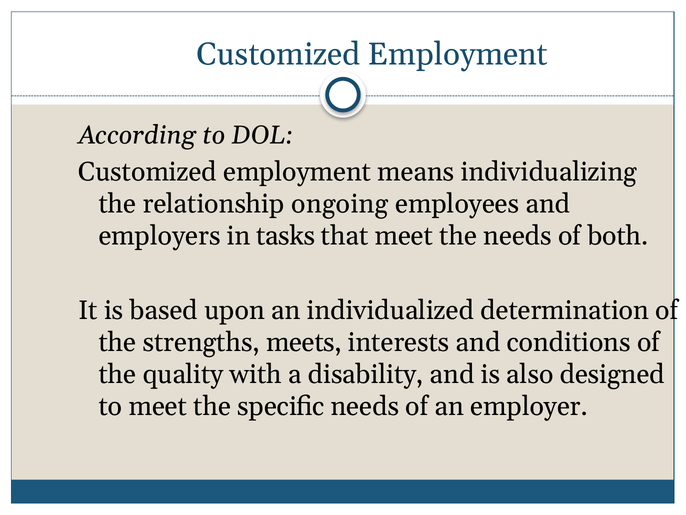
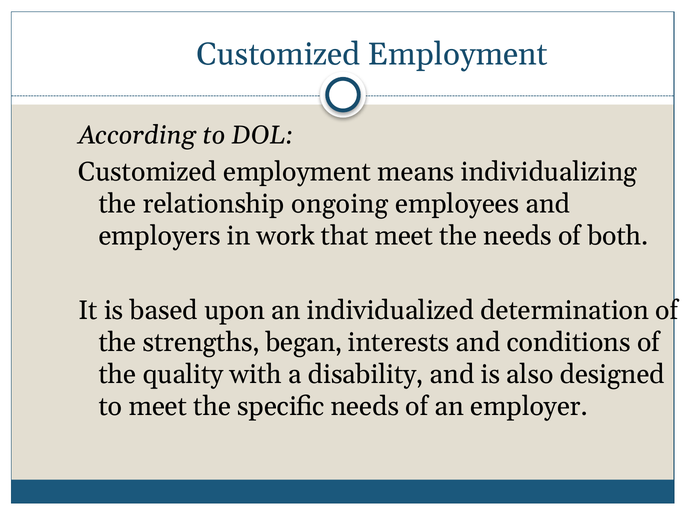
tasks: tasks -> work
meets: meets -> began
